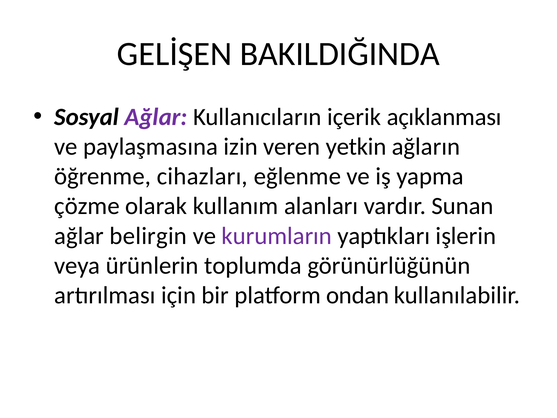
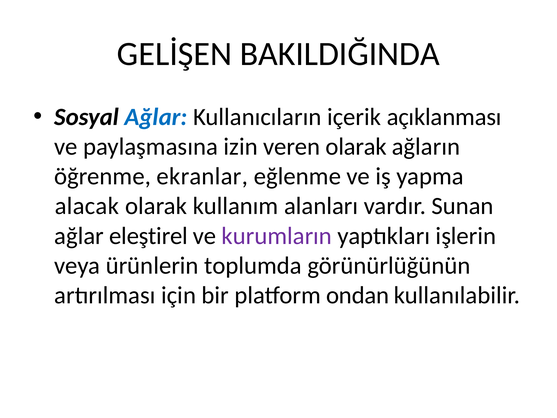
Ağlar at (156, 117) colour: purple -> blue
veren yetkin: yetkin -> olarak
cihazları: cihazları -> ekranlar
çözme: çözme -> alacak
belirgin: belirgin -> eleştirel
